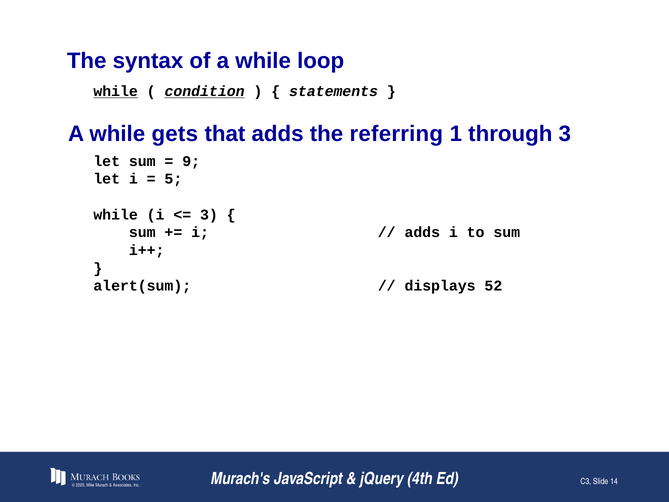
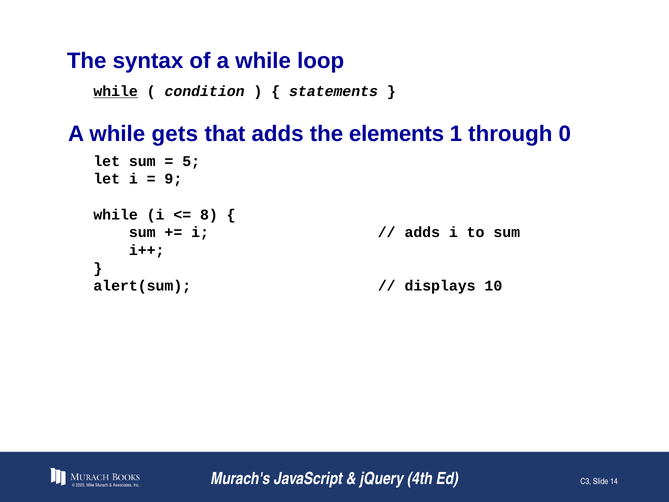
condition underline: present -> none
referring: referring -> elements
through 3: 3 -> 0
9: 9 -> 5
5: 5 -> 9
3 at (209, 215): 3 -> 8
52: 52 -> 10
